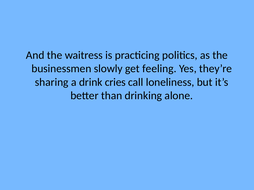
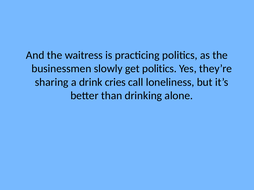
get feeling: feeling -> politics
